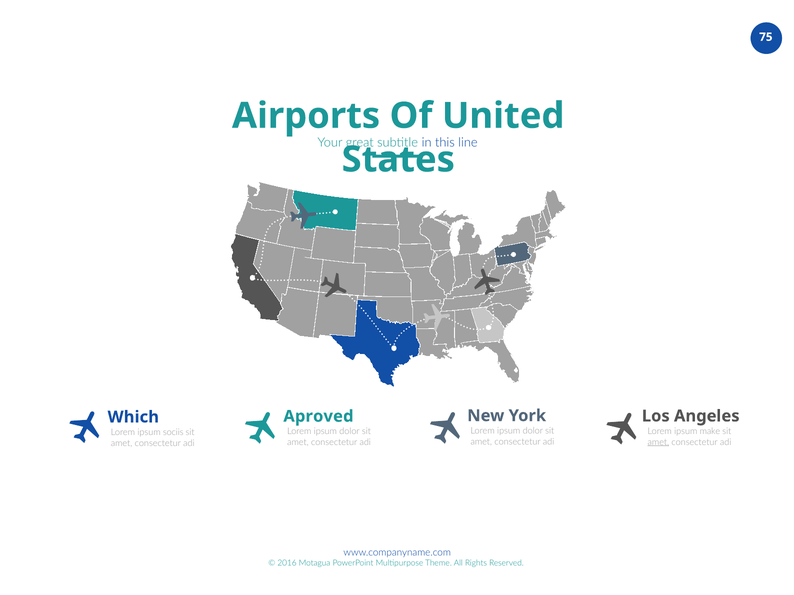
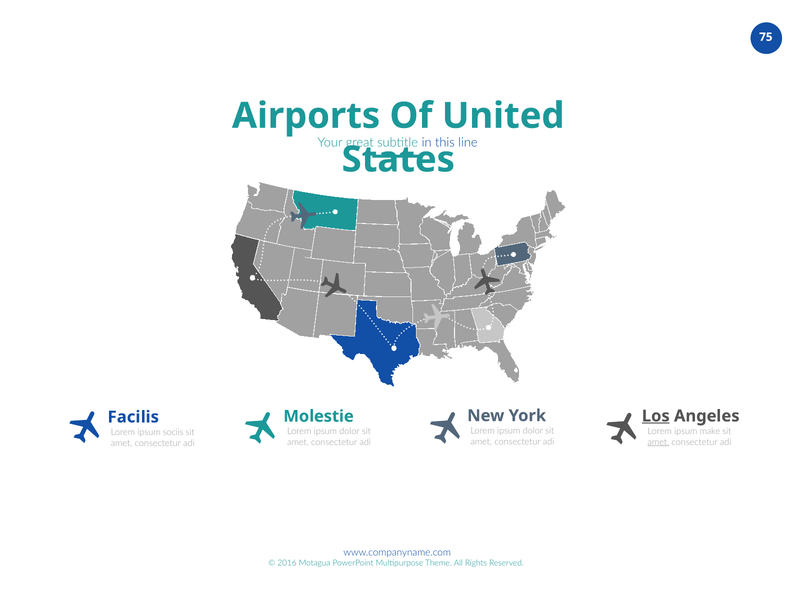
Los underline: none -> present
Aproved: Aproved -> Molestie
Which: Which -> Facilis
